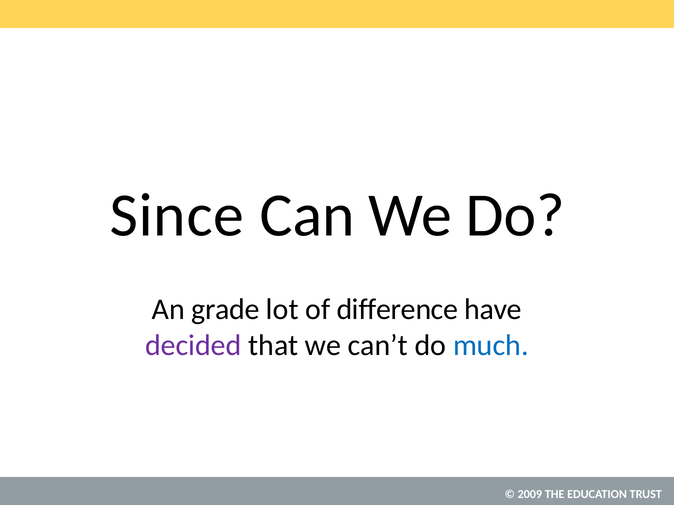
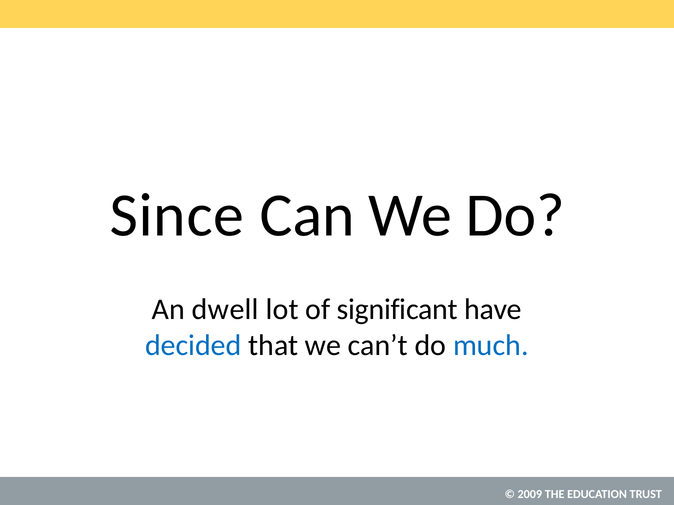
grade: grade -> dwell
difference: difference -> significant
decided colour: purple -> blue
